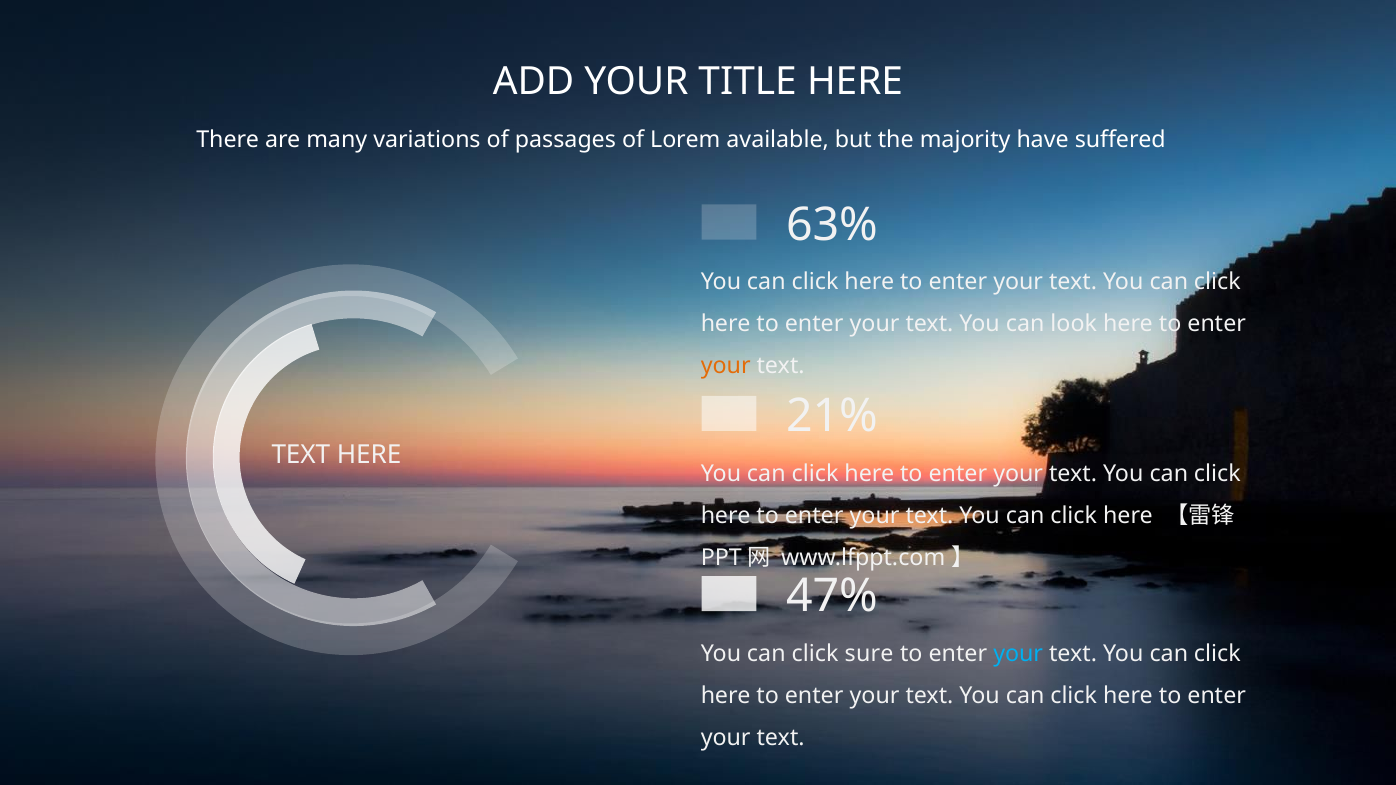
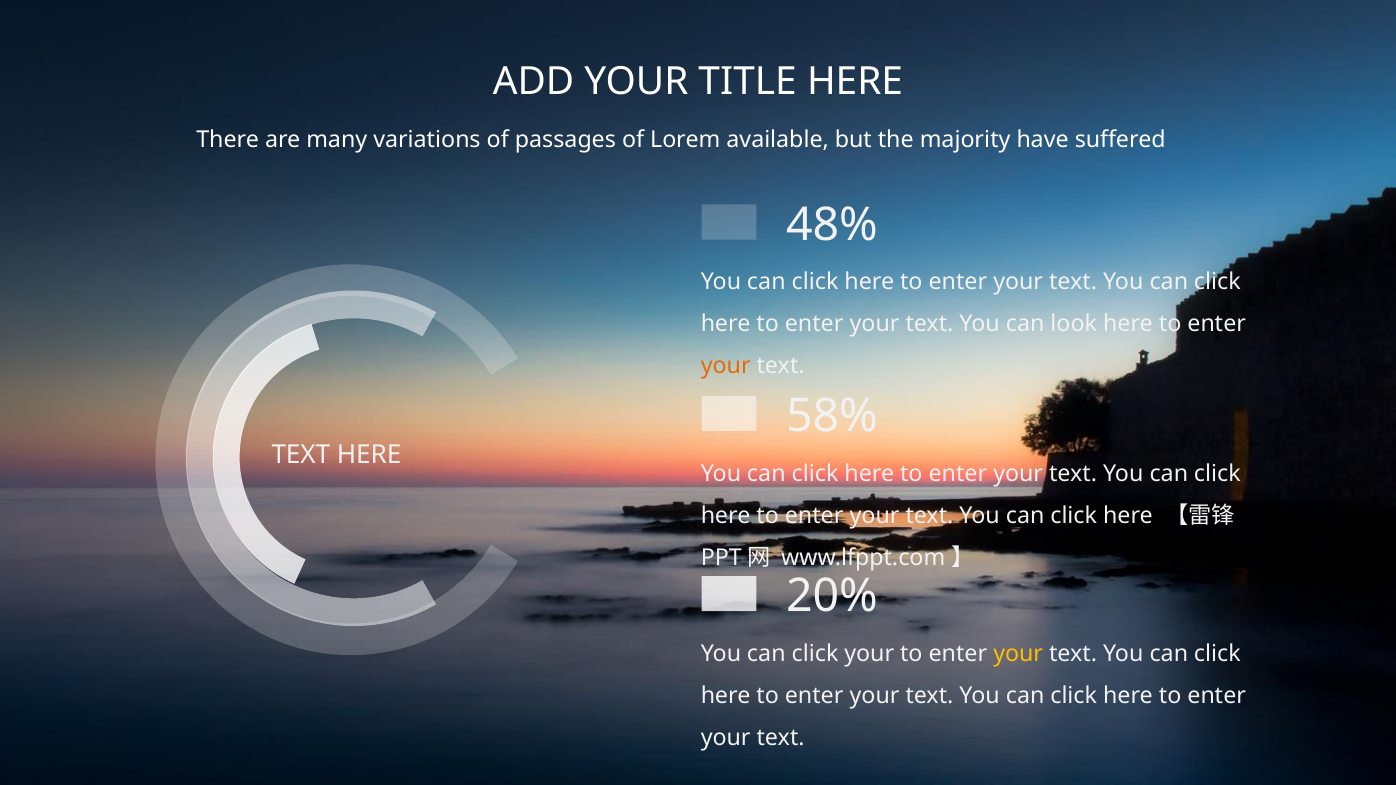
63%: 63% -> 48%
21%: 21% -> 58%
47%: 47% -> 20%
click sure: sure -> your
your at (1018, 654) colour: light blue -> yellow
